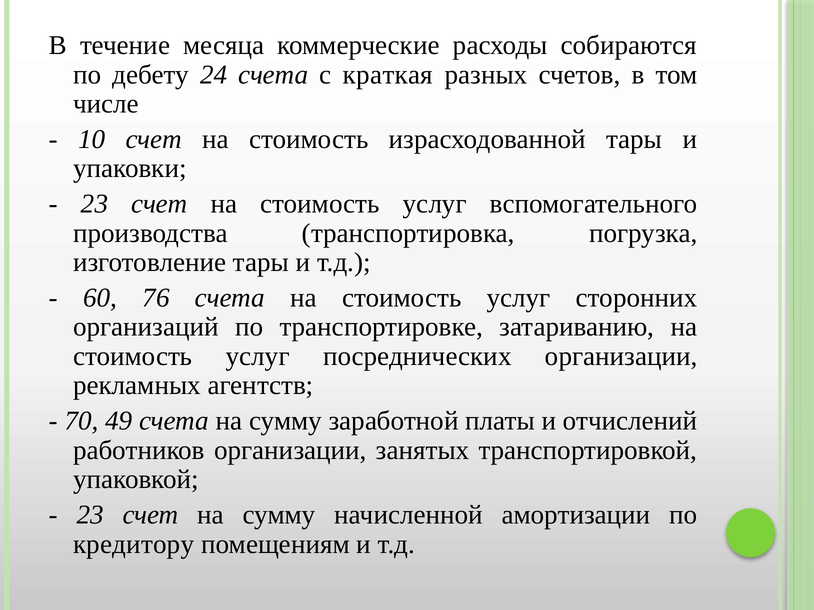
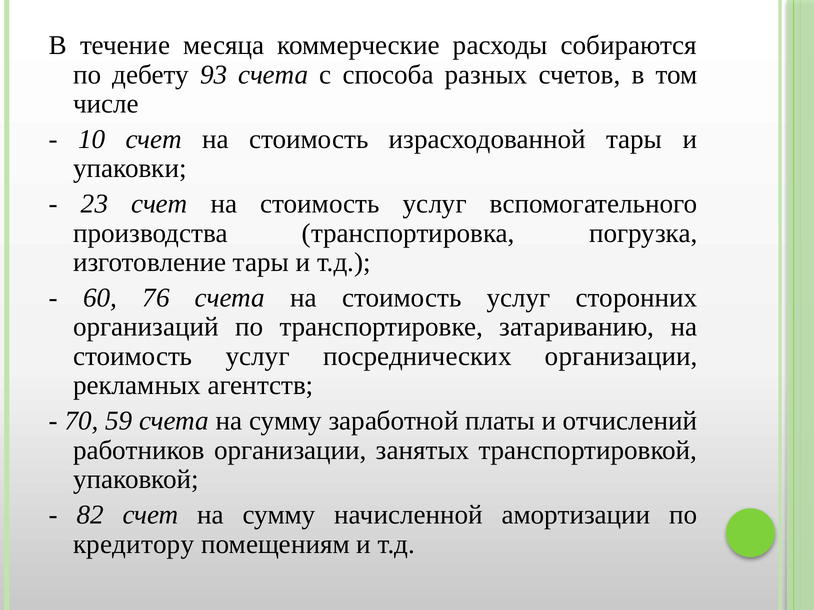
24: 24 -> 93
краткая: краткая -> способа
49: 49 -> 59
23 at (90, 515): 23 -> 82
